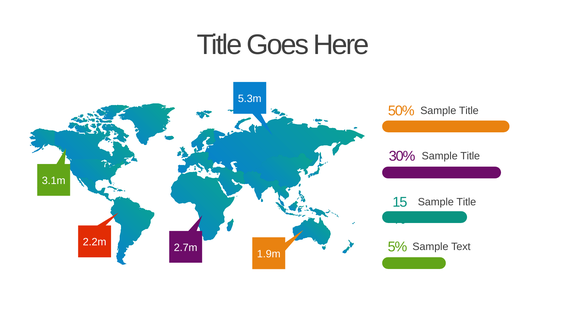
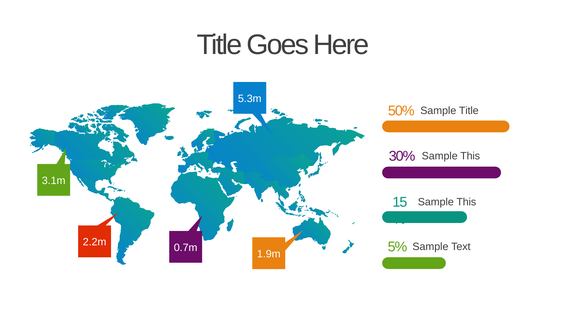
30% Sample Title: Title -> This
Title at (466, 202): Title -> This
2.7m: 2.7m -> 0.7m
